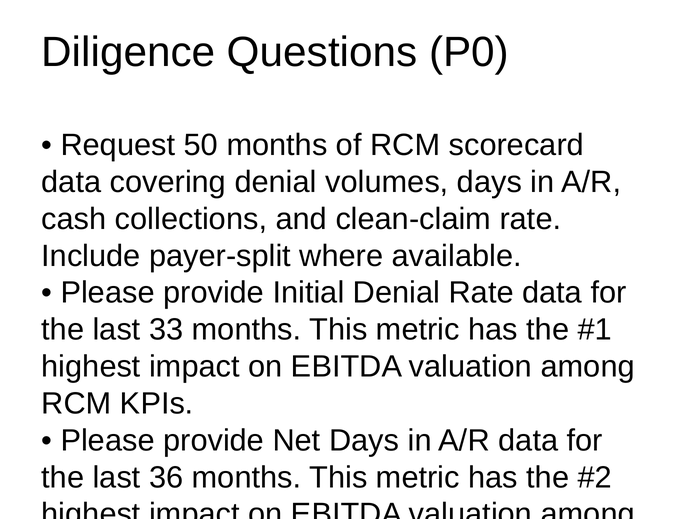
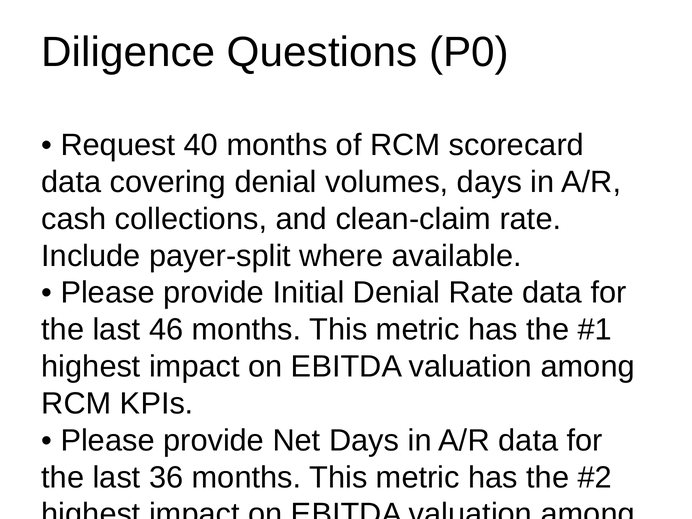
50: 50 -> 40
33: 33 -> 46
